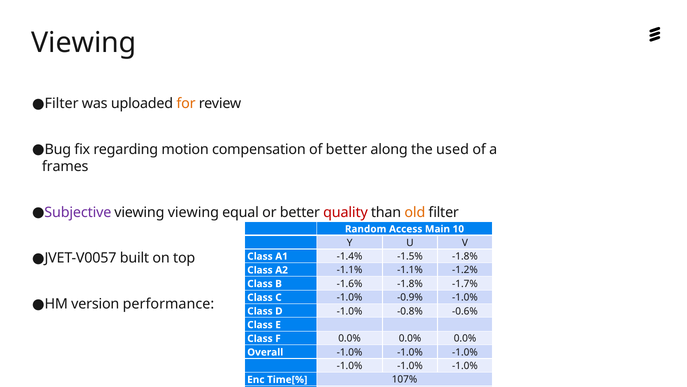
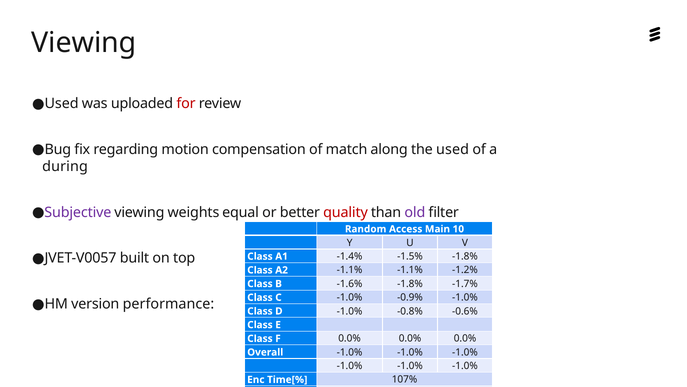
Filter at (62, 103): Filter -> Used
for colour: orange -> red
of better: better -> match
frames: frames -> during
viewing viewing: viewing -> weights
old colour: orange -> purple
